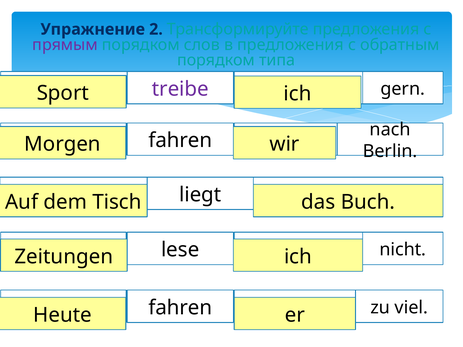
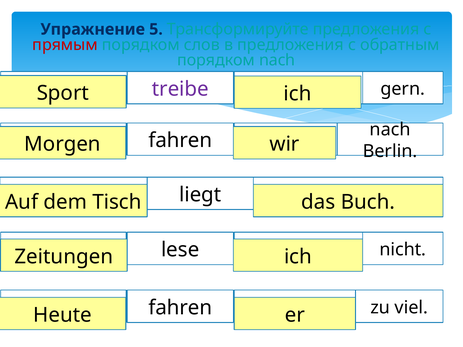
2: 2 -> 5
прямым colour: purple -> red
порядком типа: типа -> nach
